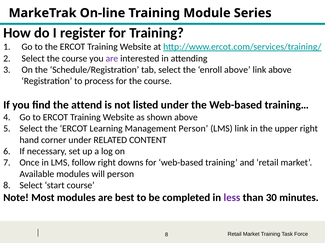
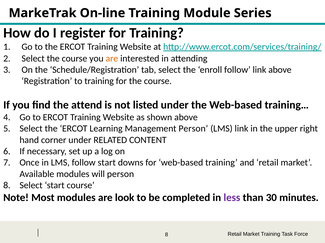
are at (112, 59) colour: purple -> orange
enroll above: above -> follow
to process: process -> training
follow right: right -> start
best: best -> look
